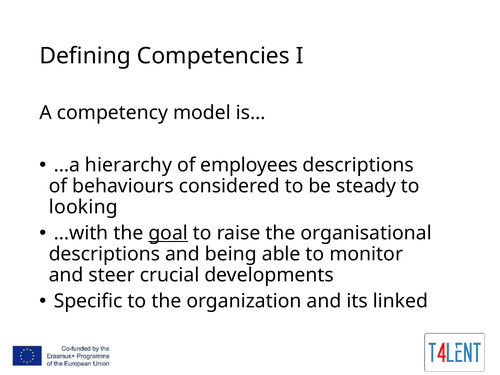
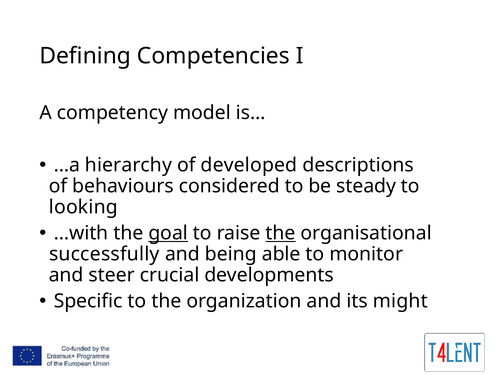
employees: employees -> developed
the at (281, 233) underline: none -> present
descriptions at (104, 254): descriptions -> successfully
linked: linked -> might
